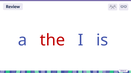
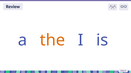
the colour: red -> orange
